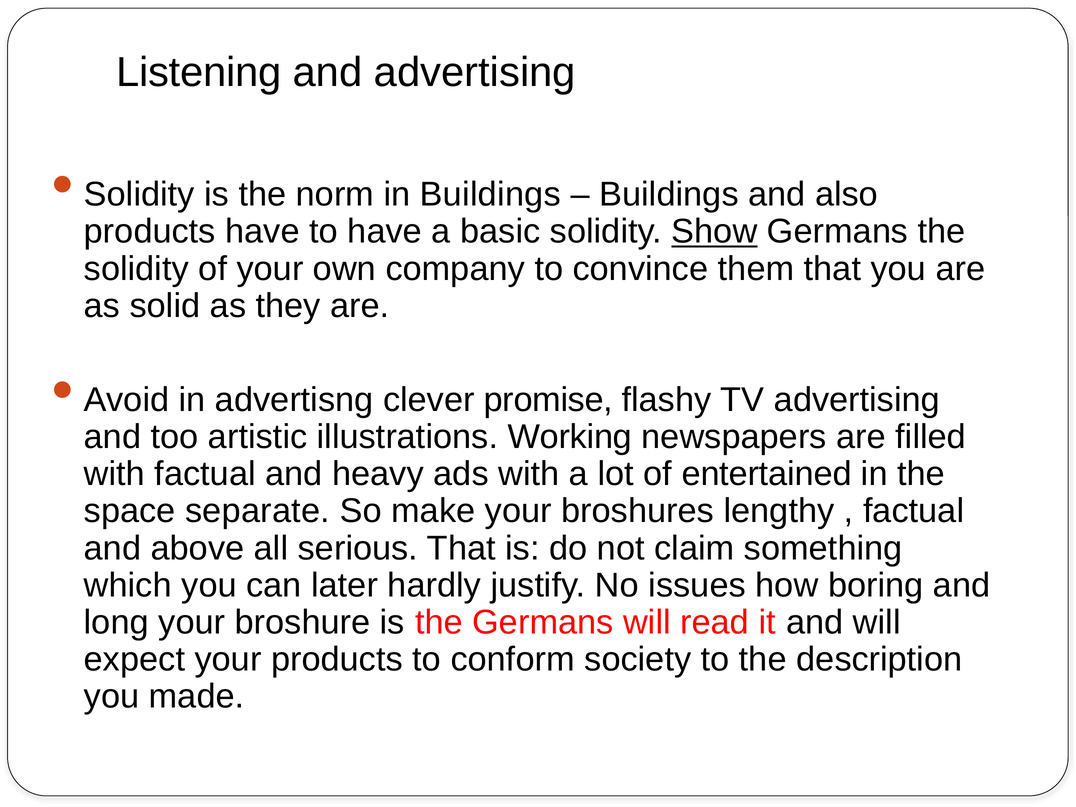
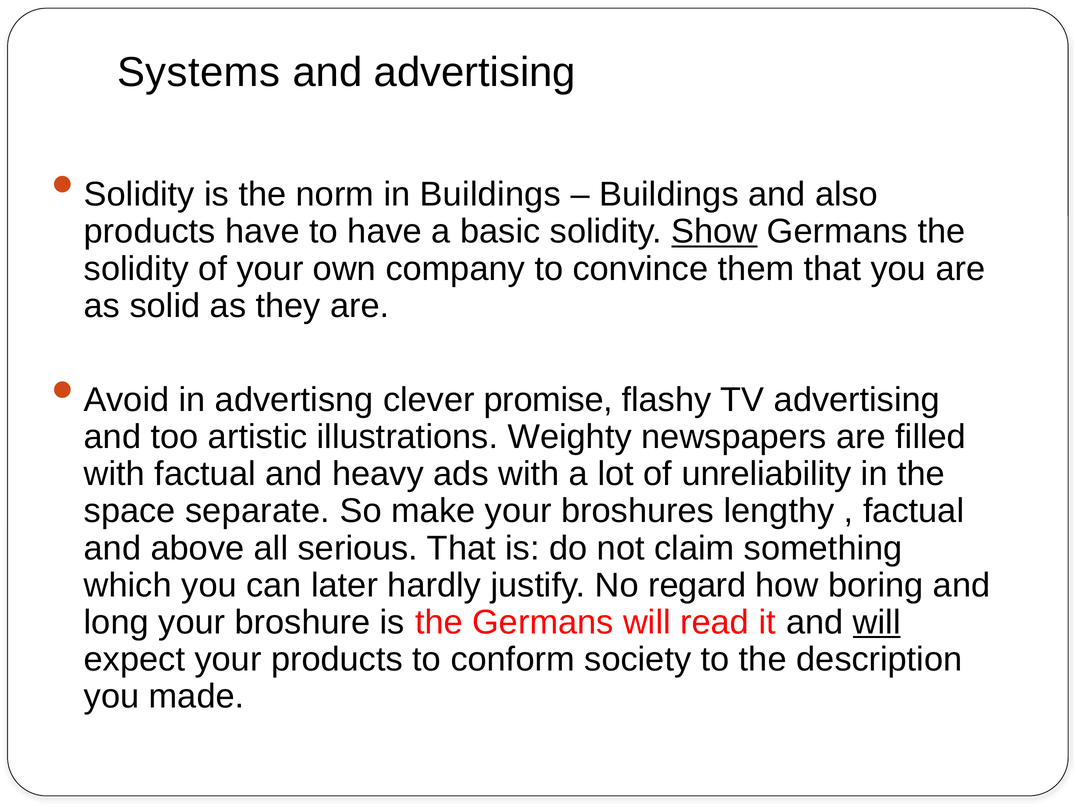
Listening: Listening -> Systems
Working: Working -> Weighty
entertained: entertained -> unreliability
issues: issues -> regard
will at (877, 622) underline: none -> present
